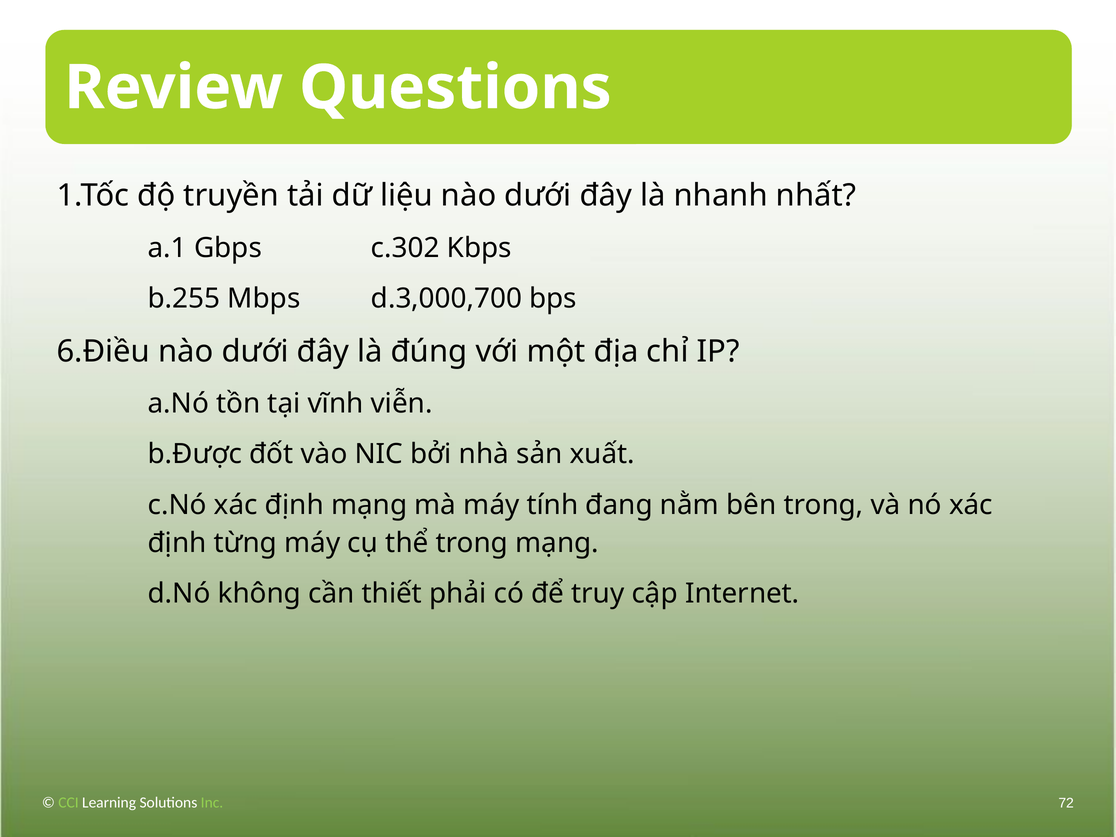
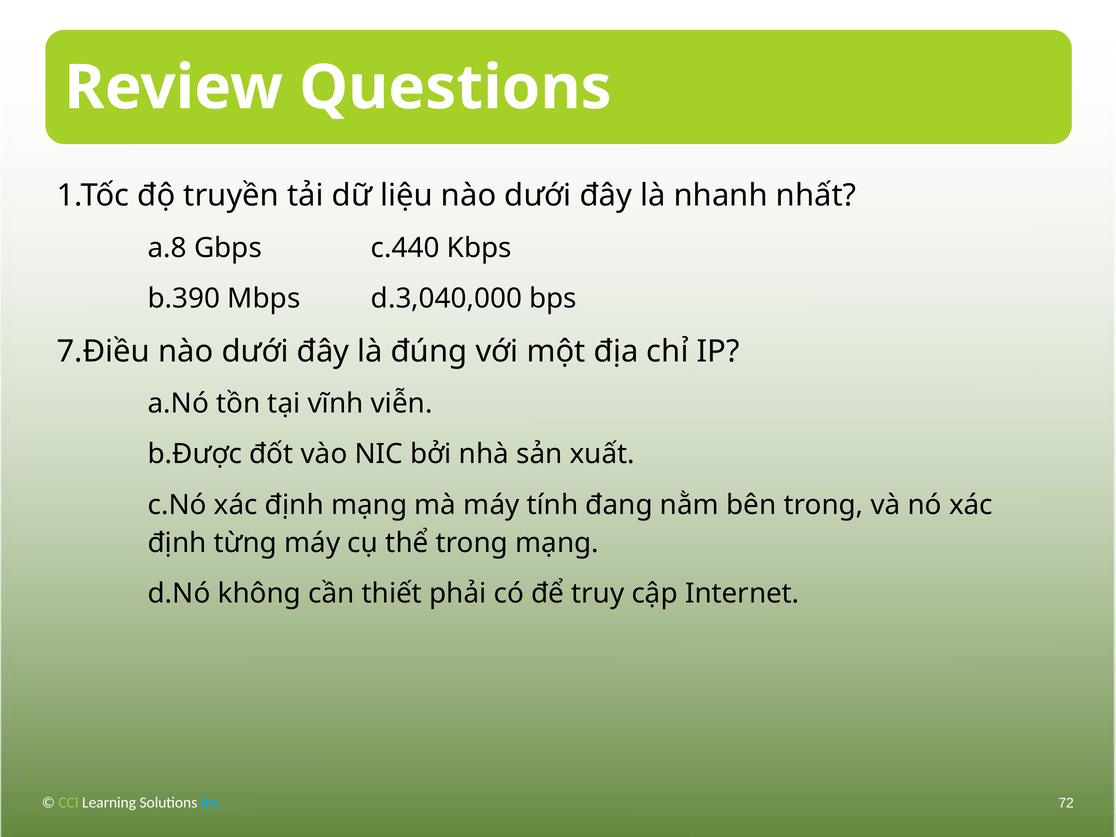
a.1: a.1 -> a.8
c.302: c.302 -> c.440
b.255: b.255 -> b.390
d.3,000,700: d.3,000,700 -> d.3,040,000
6.Điều: 6.Điều -> 7.Điều
Inc colour: light green -> light blue
